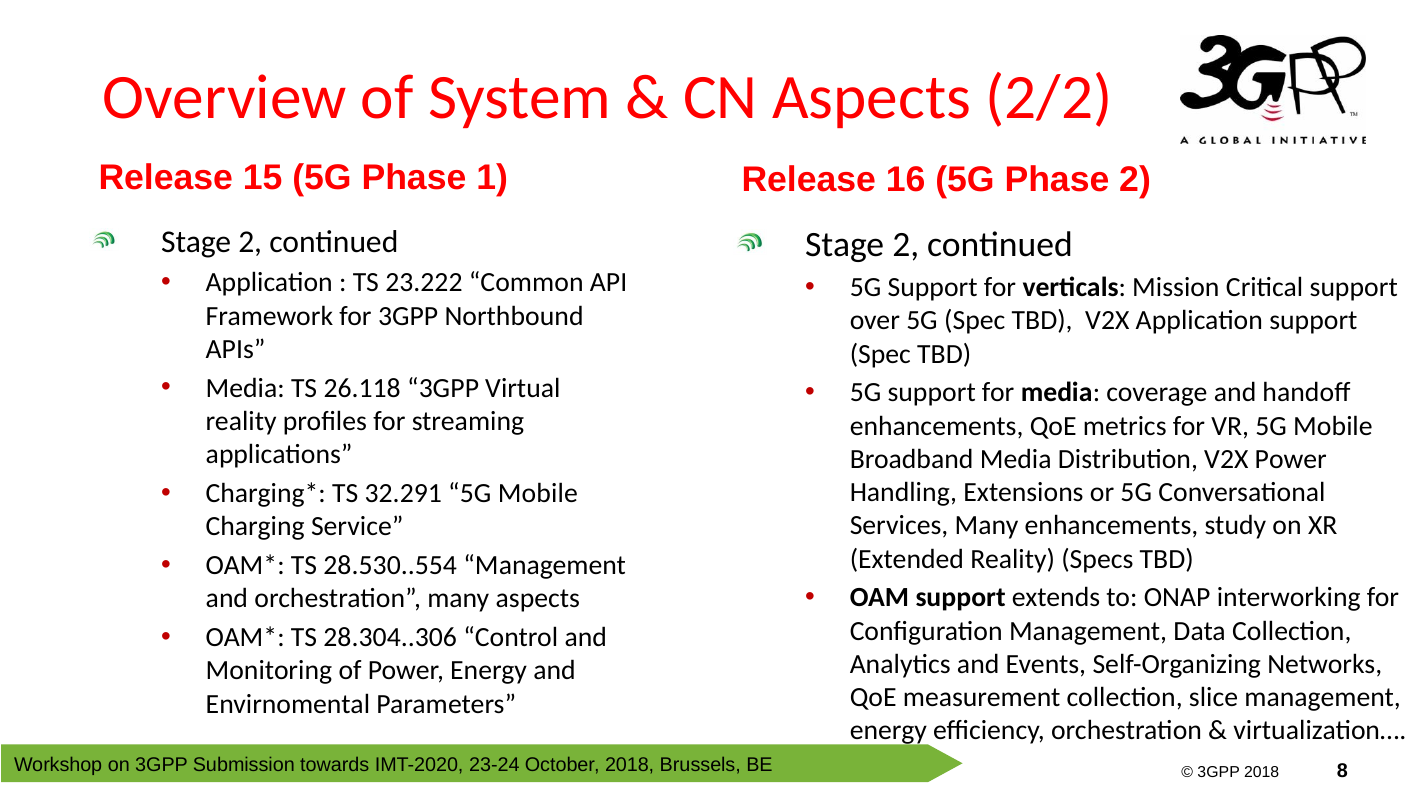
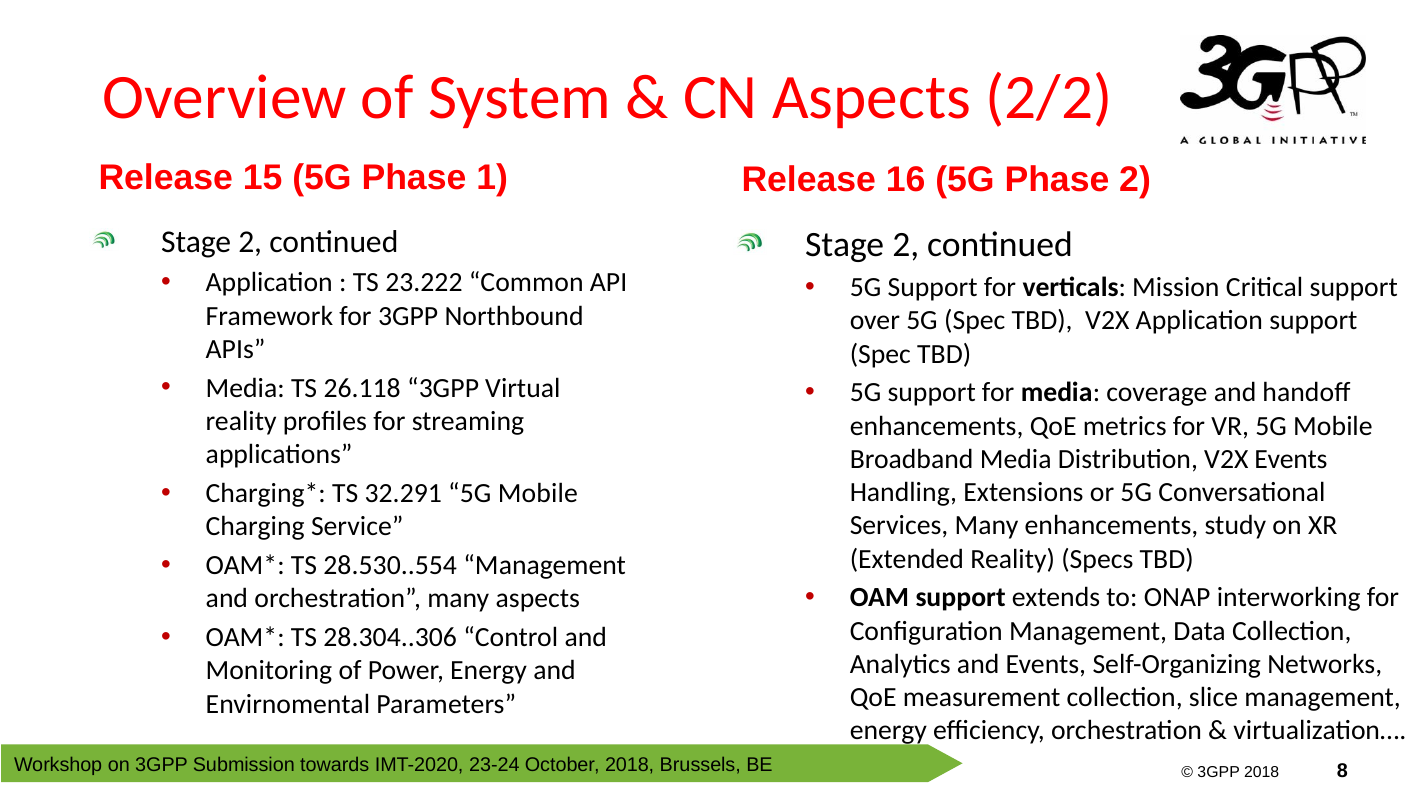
V2X Power: Power -> Events
